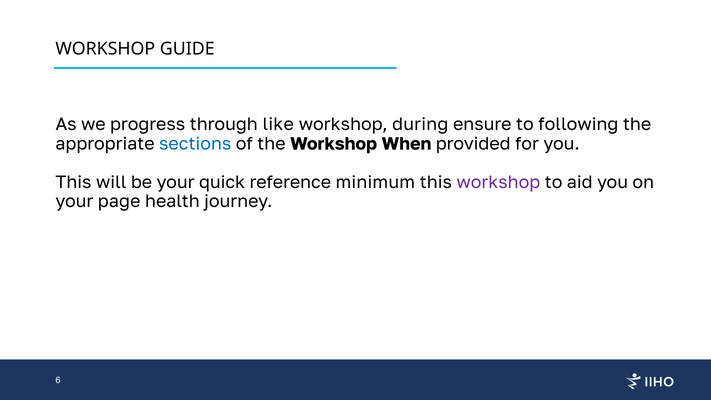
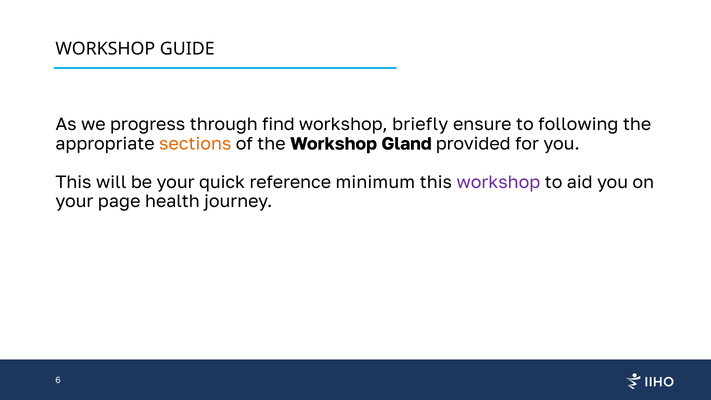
like: like -> find
during: during -> briefly
sections colour: blue -> orange
When: When -> Gland
